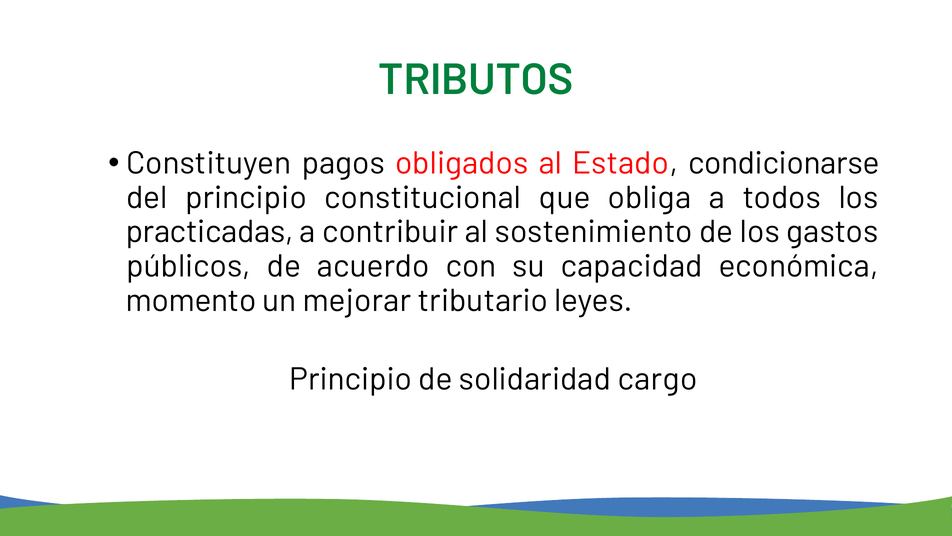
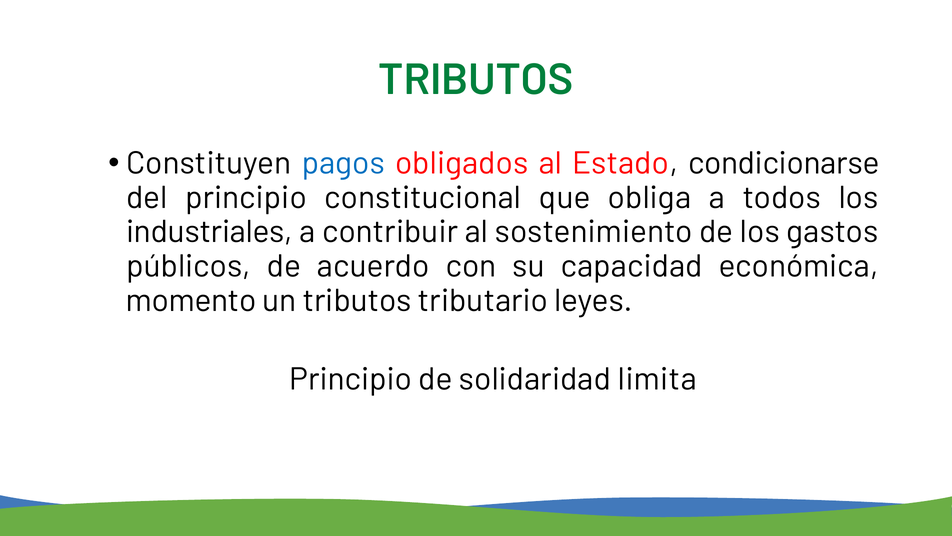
pagos colour: black -> blue
practicadas: practicadas -> industriales
un mejorar: mejorar -> tributos
cargo: cargo -> limita
